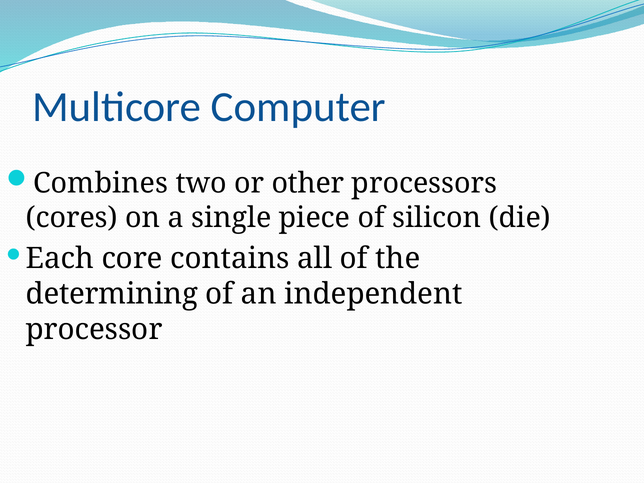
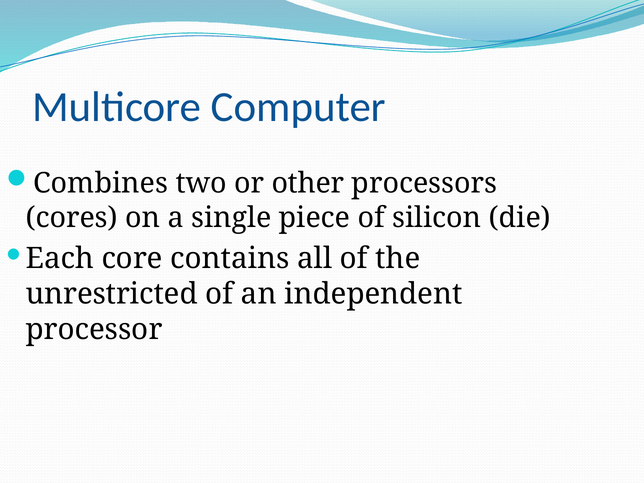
determining: determining -> unrestricted
